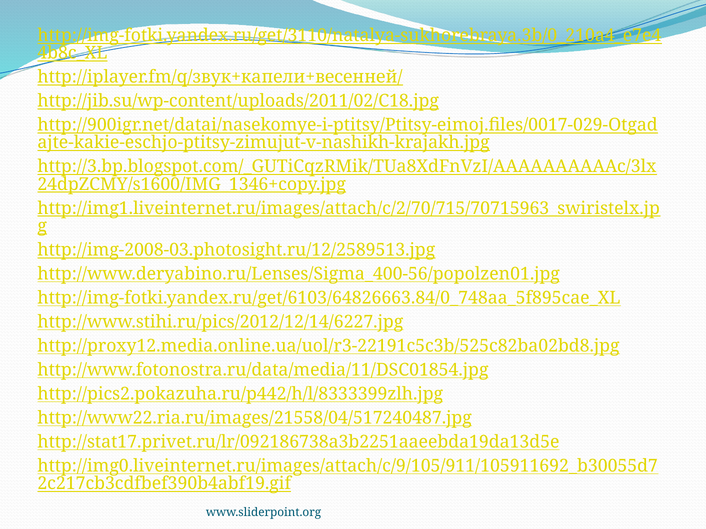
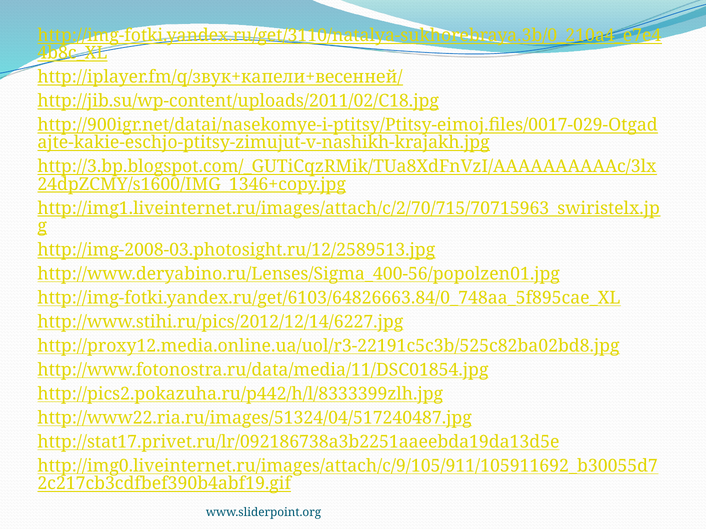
http://www22.ria.ru/images/21558/04/517240487.jpg: http://www22.ria.ru/images/21558/04/517240487.jpg -> http://www22.ria.ru/images/51324/04/517240487.jpg
